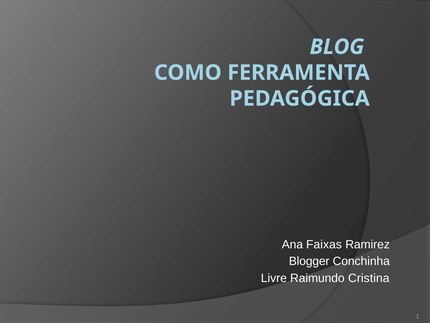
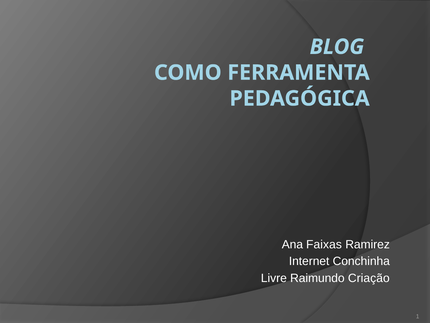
Blogger: Blogger -> Internet
Cristina: Cristina -> Criação
